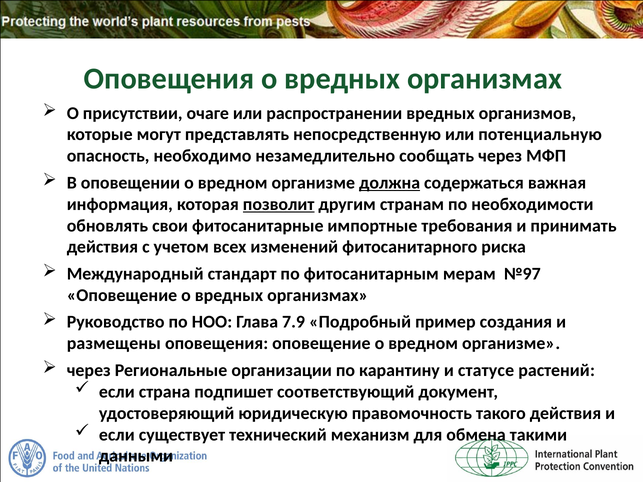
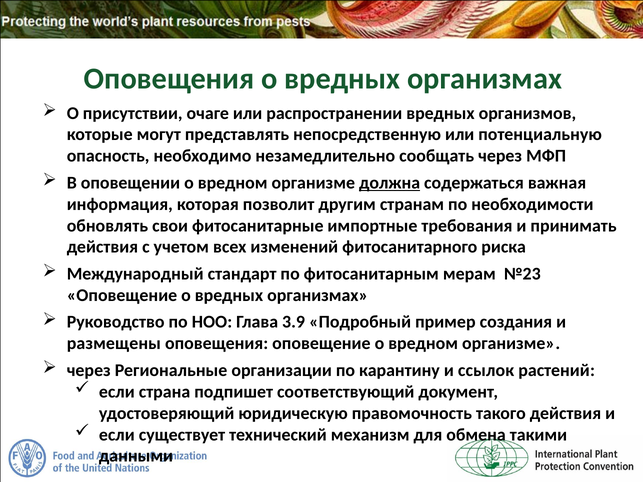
позволит underline: present -> none
№97: №97 -> №23
7.9: 7.9 -> 3.9
статусе: статусе -> ссылок
